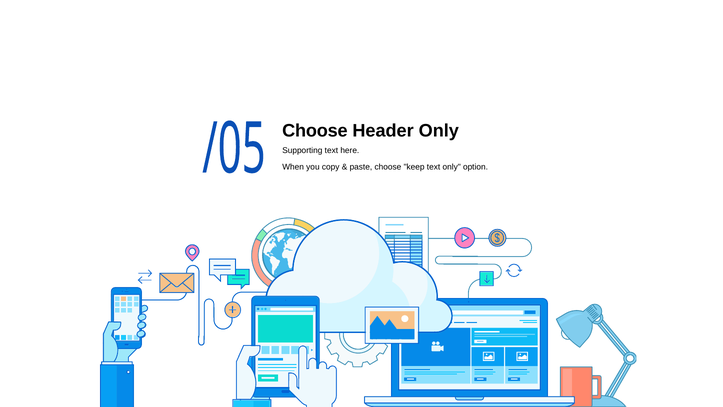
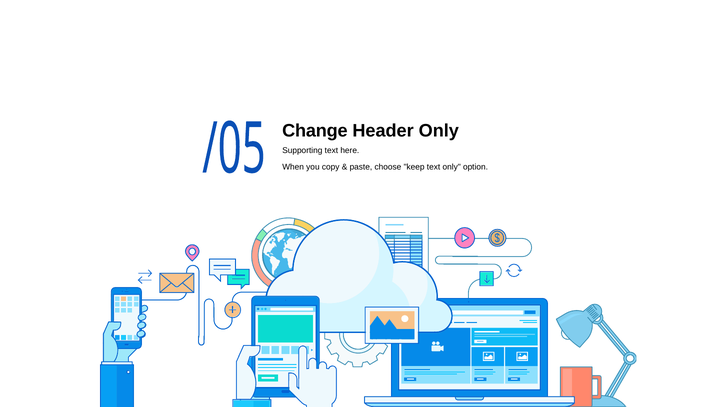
Choose at (315, 131): Choose -> Change
